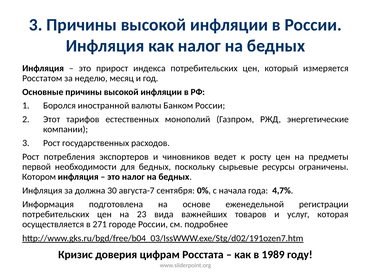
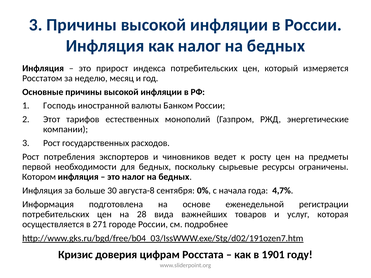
Боролся: Боролся -> Господь
должна: должна -> больше
августа-7: августа-7 -> августа-8
23: 23 -> 28
1989: 1989 -> 1901
